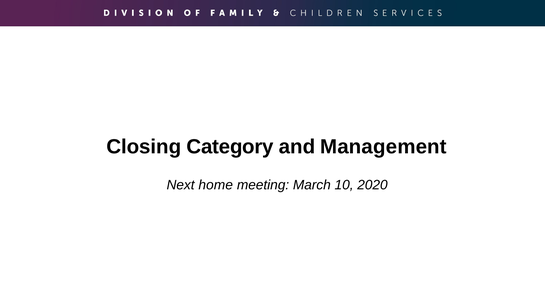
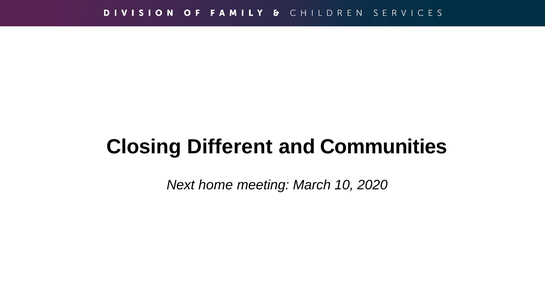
Category: Category -> Different
Management: Management -> Communities
